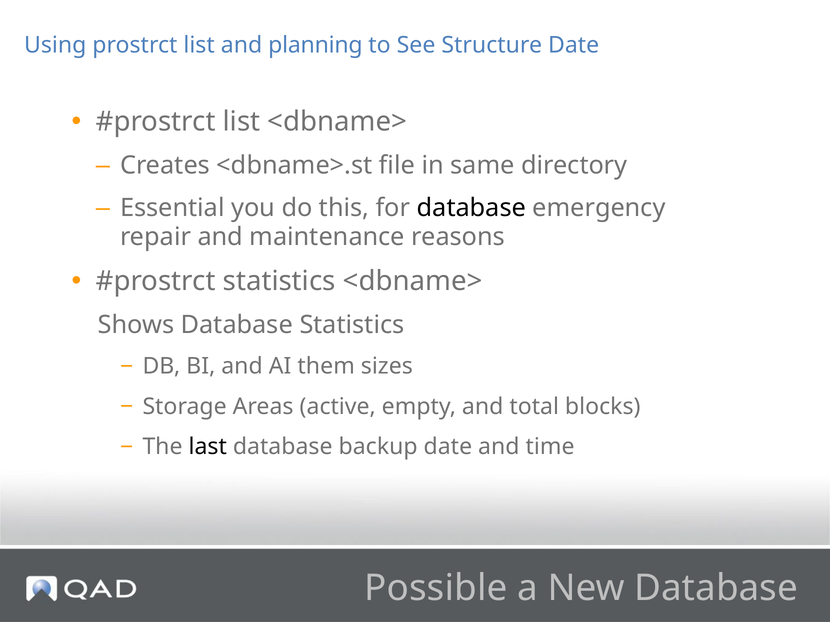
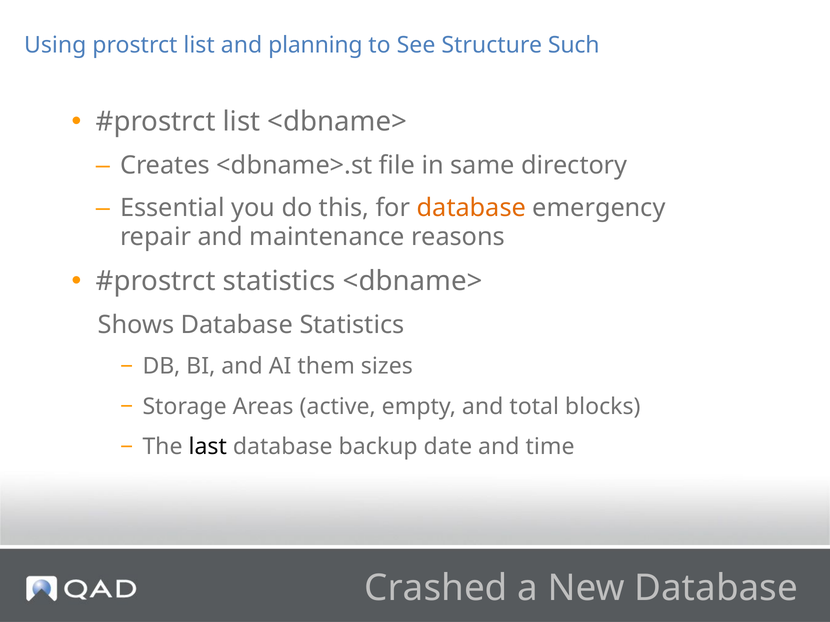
Structure Date: Date -> Such
database at (471, 208) colour: black -> orange
Possible: Possible -> Crashed
